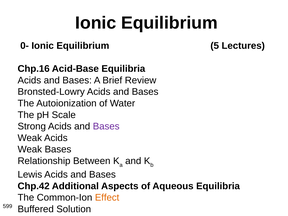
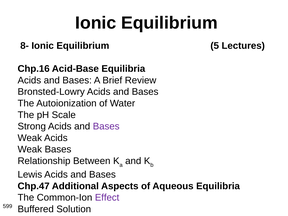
0-: 0- -> 8-
Chp.42: Chp.42 -> Chp.47
Effect colour: orange -> purple
